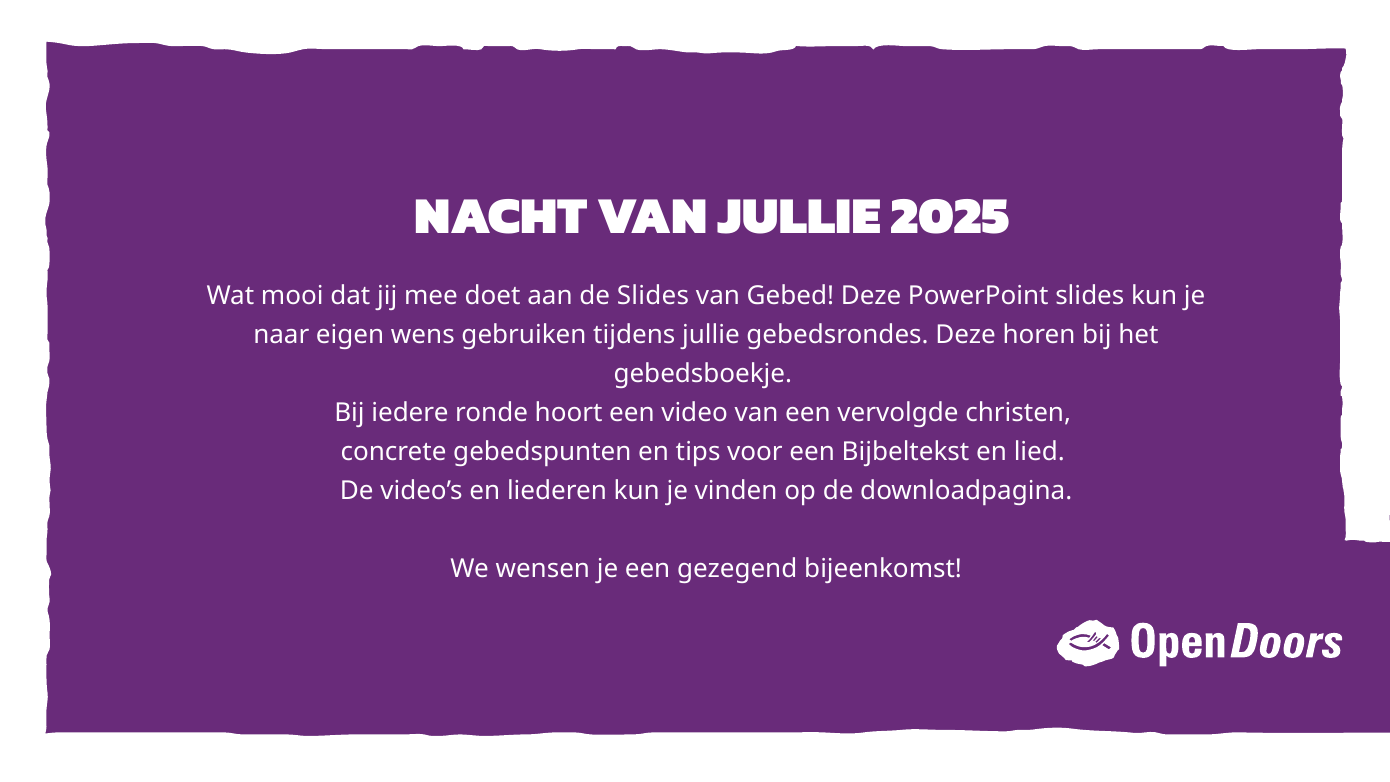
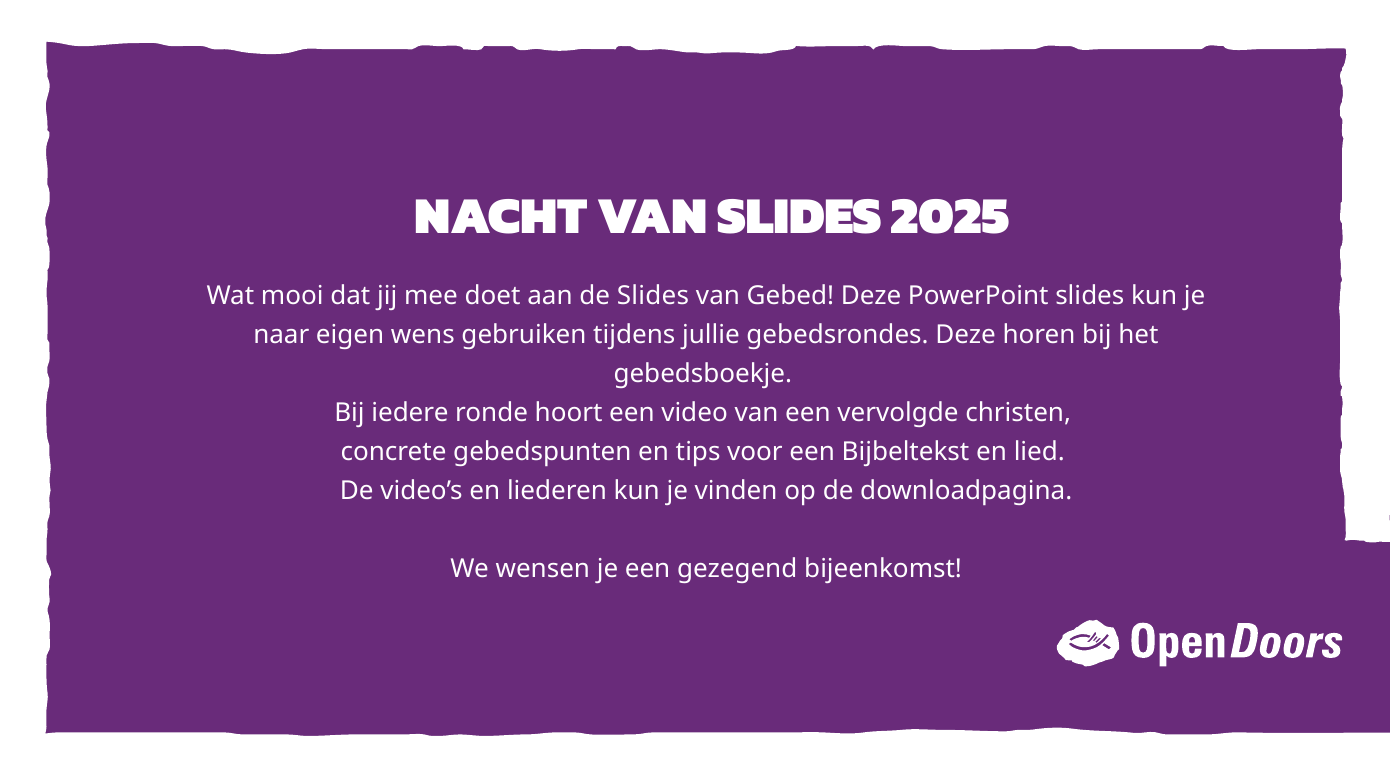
VAN JULLIE: JULLIE -> SLIDES
